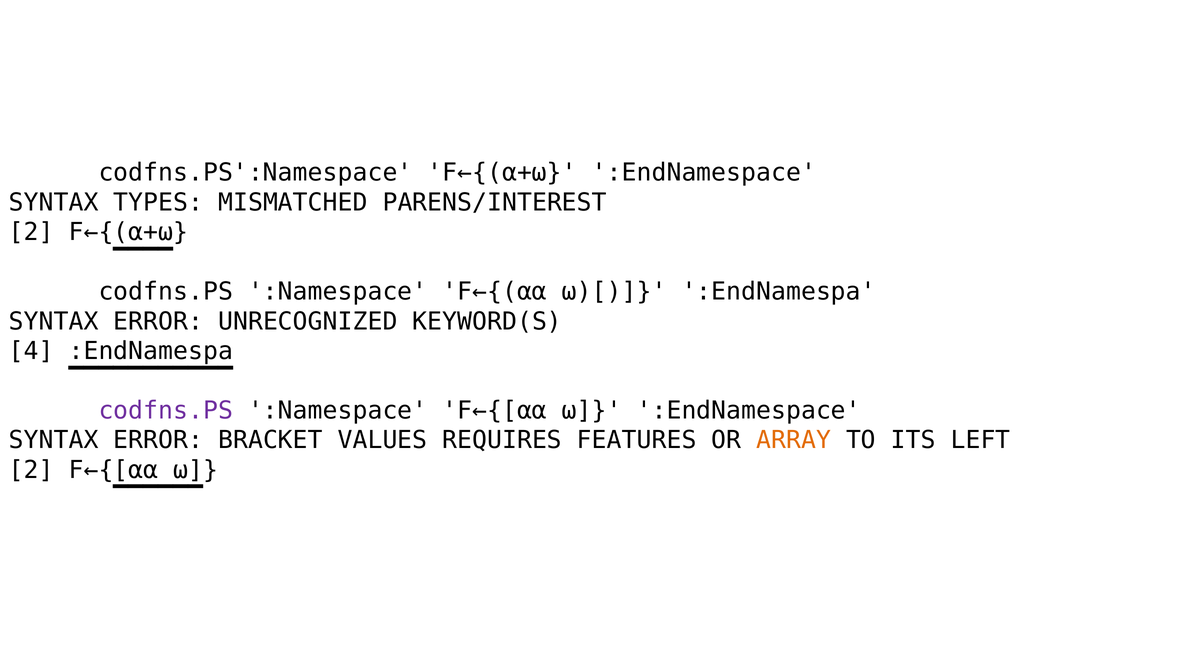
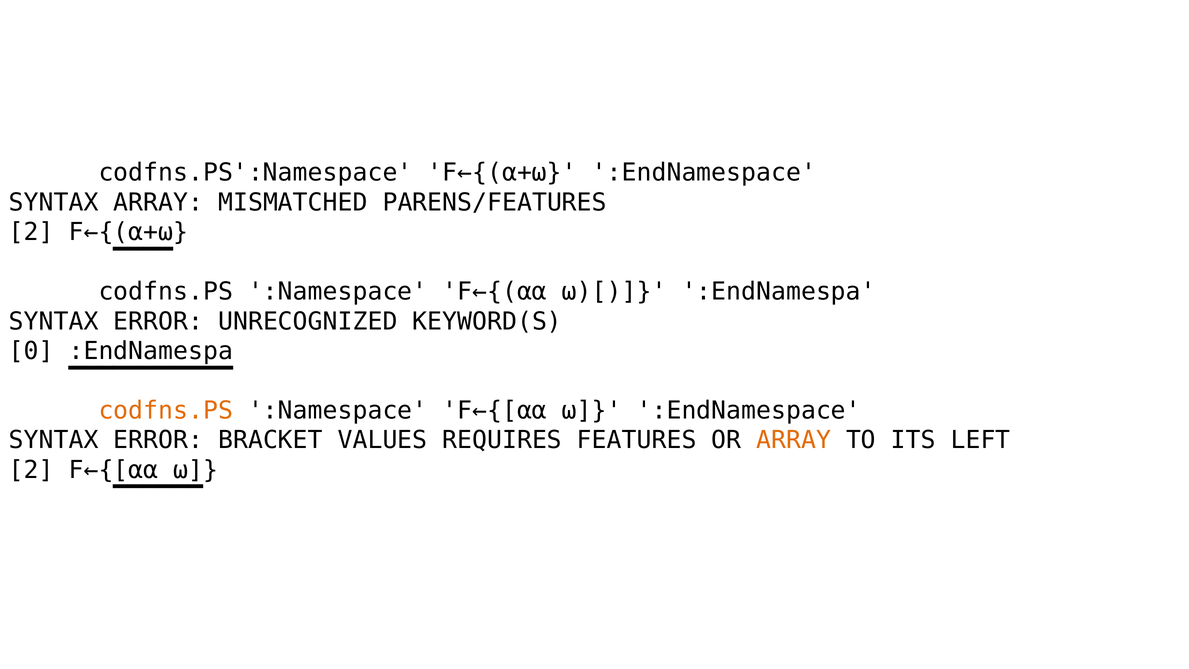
SYNTAX TYPES: TYPES -> ARRAY
PARENS/INTEREST: PARENS/INTEREST -> PARENS/FEATURES
4: 4 -> 0
codfns.PS at (166, 410) colour: purple -> orange
